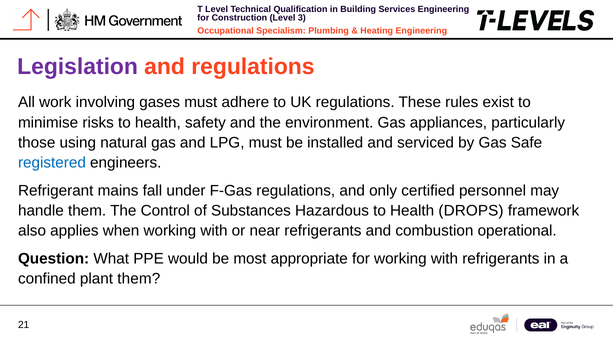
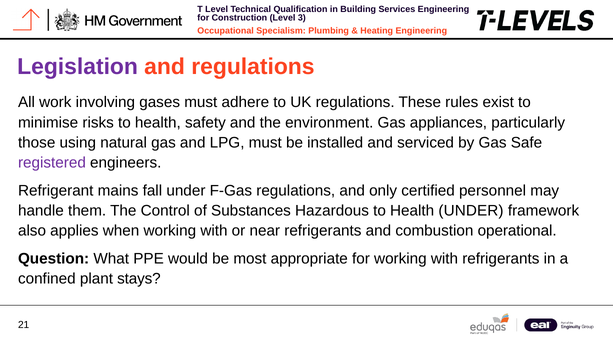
registered colour: blue -> purple
Health DROPS: DROPS -> UNDER
plant them: them -> stays
